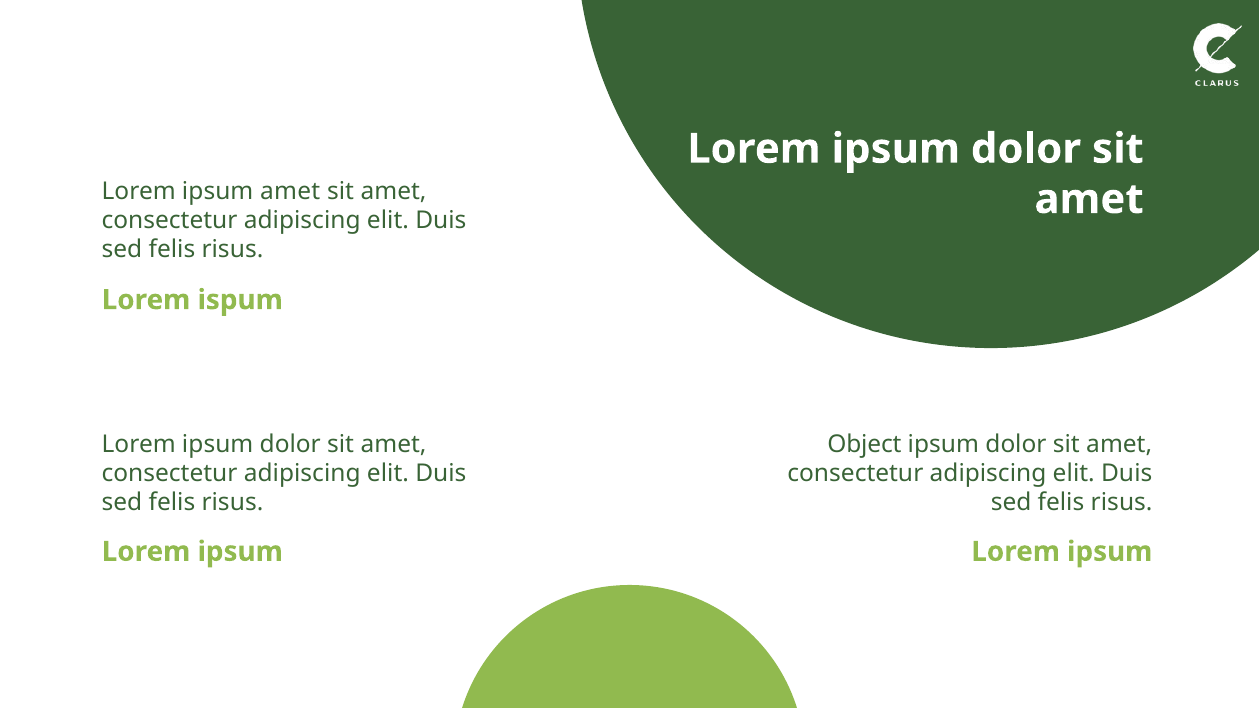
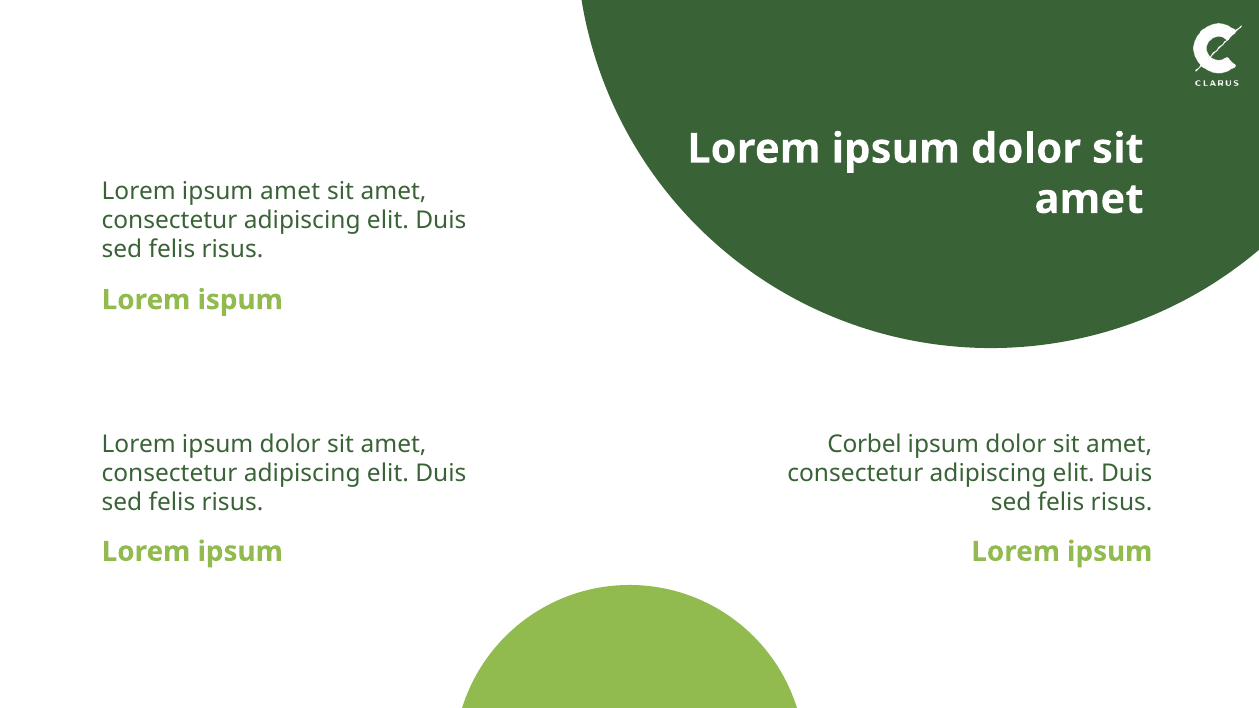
Object: Object -> Corbel
